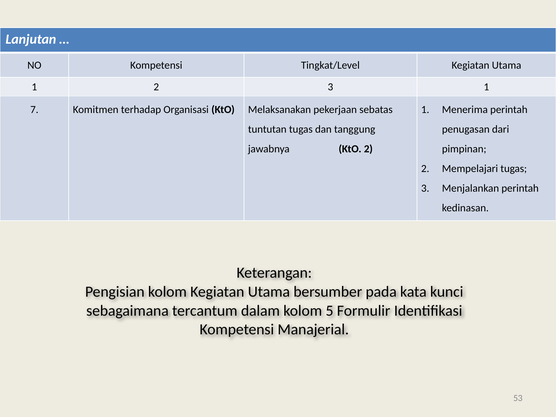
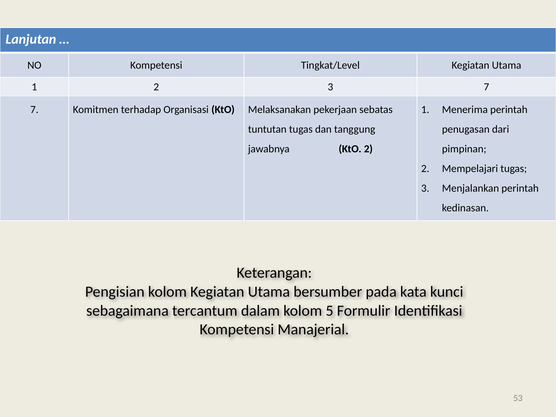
3 1: 1 -> 7
